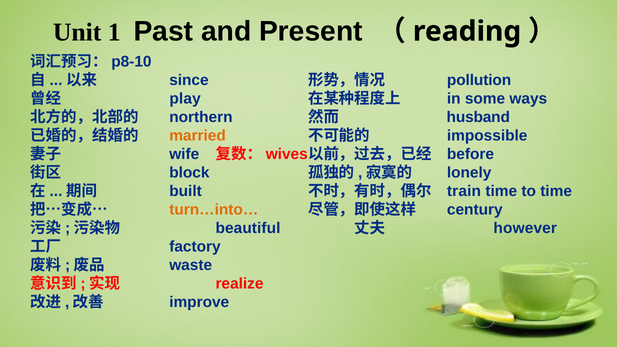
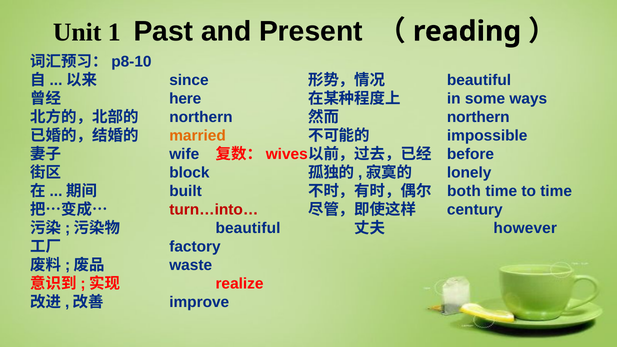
pollution at (479, 80): pollution -> beautiful
play: play -> here
husband at (478, 117): husband -> northern
train: train -> both
turn…into… colour: orange -> red
